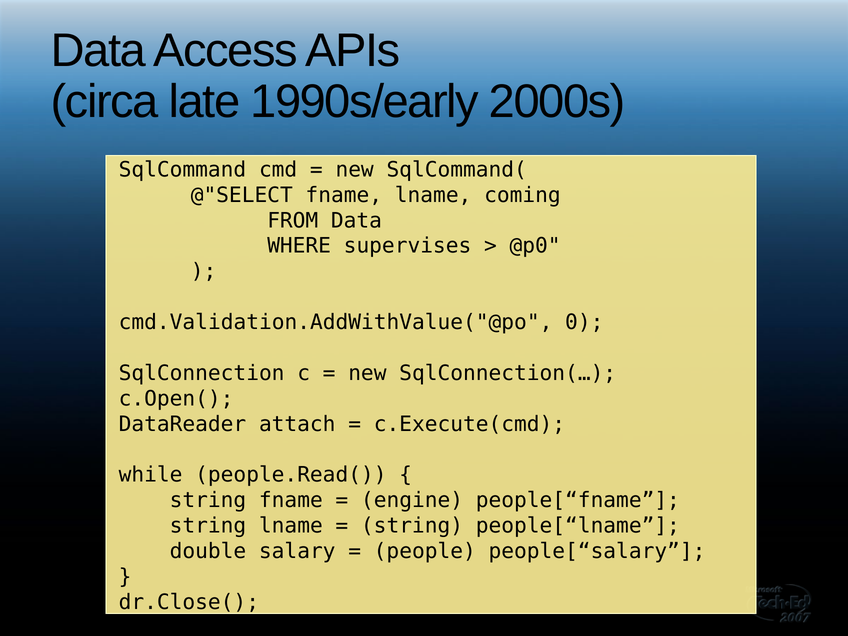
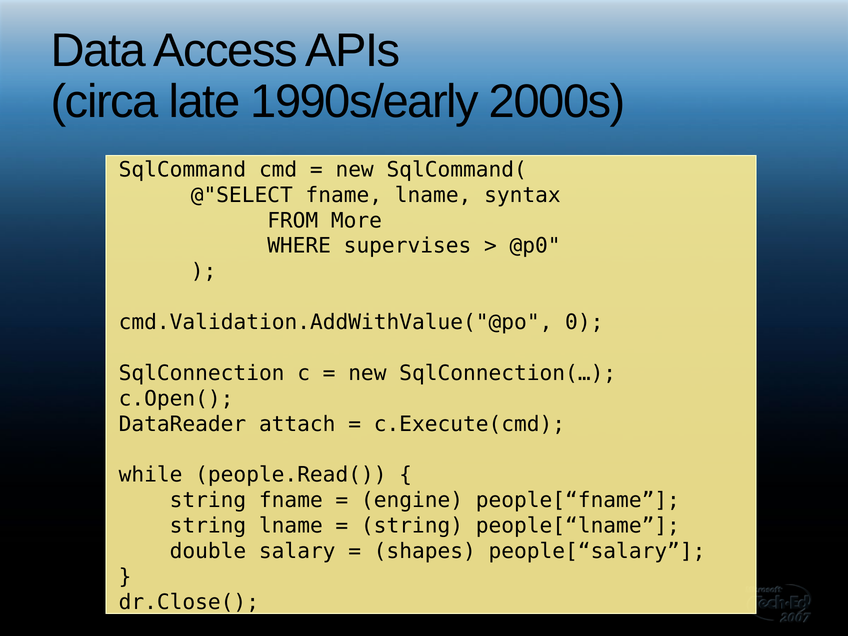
coming: coming -> syntax
FROM Data: Data -> More
people: people -> shapes
